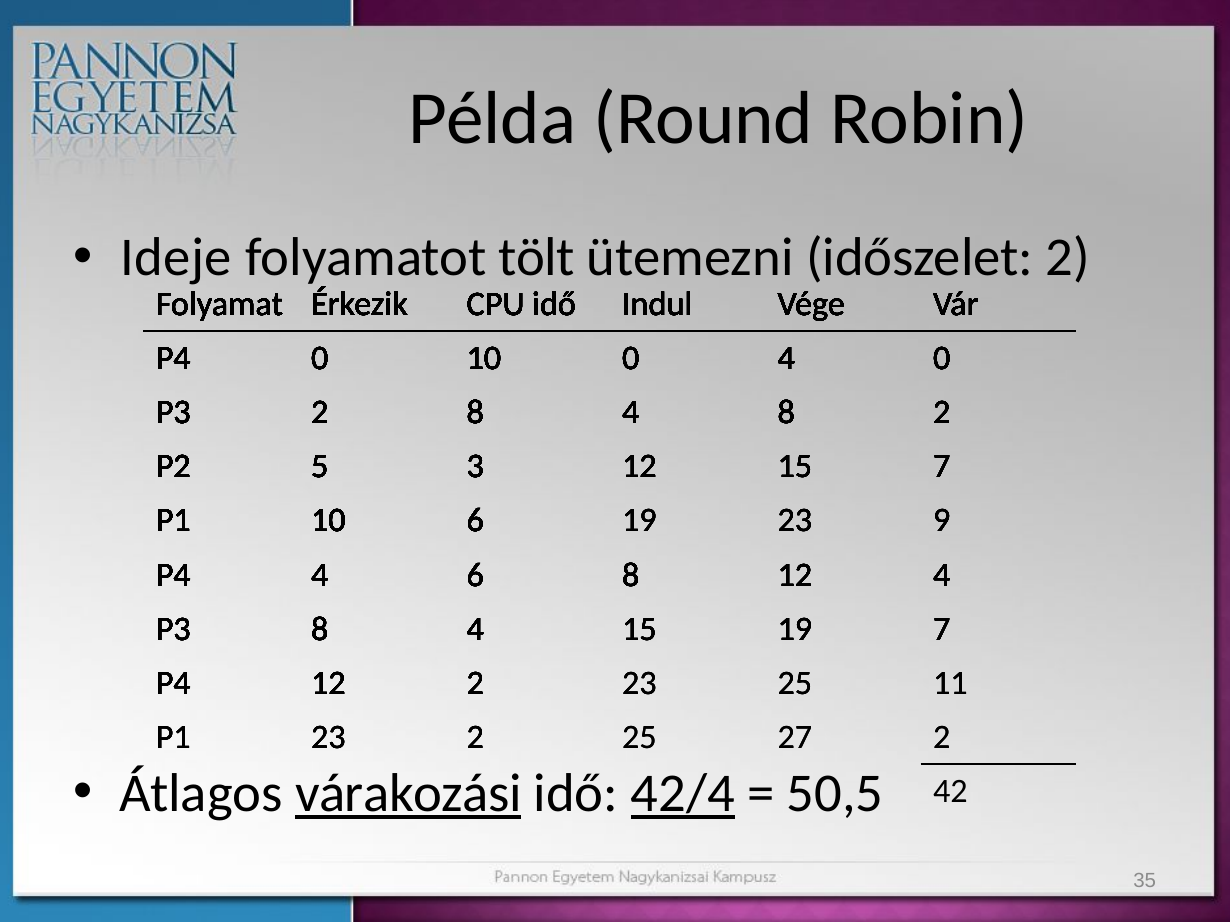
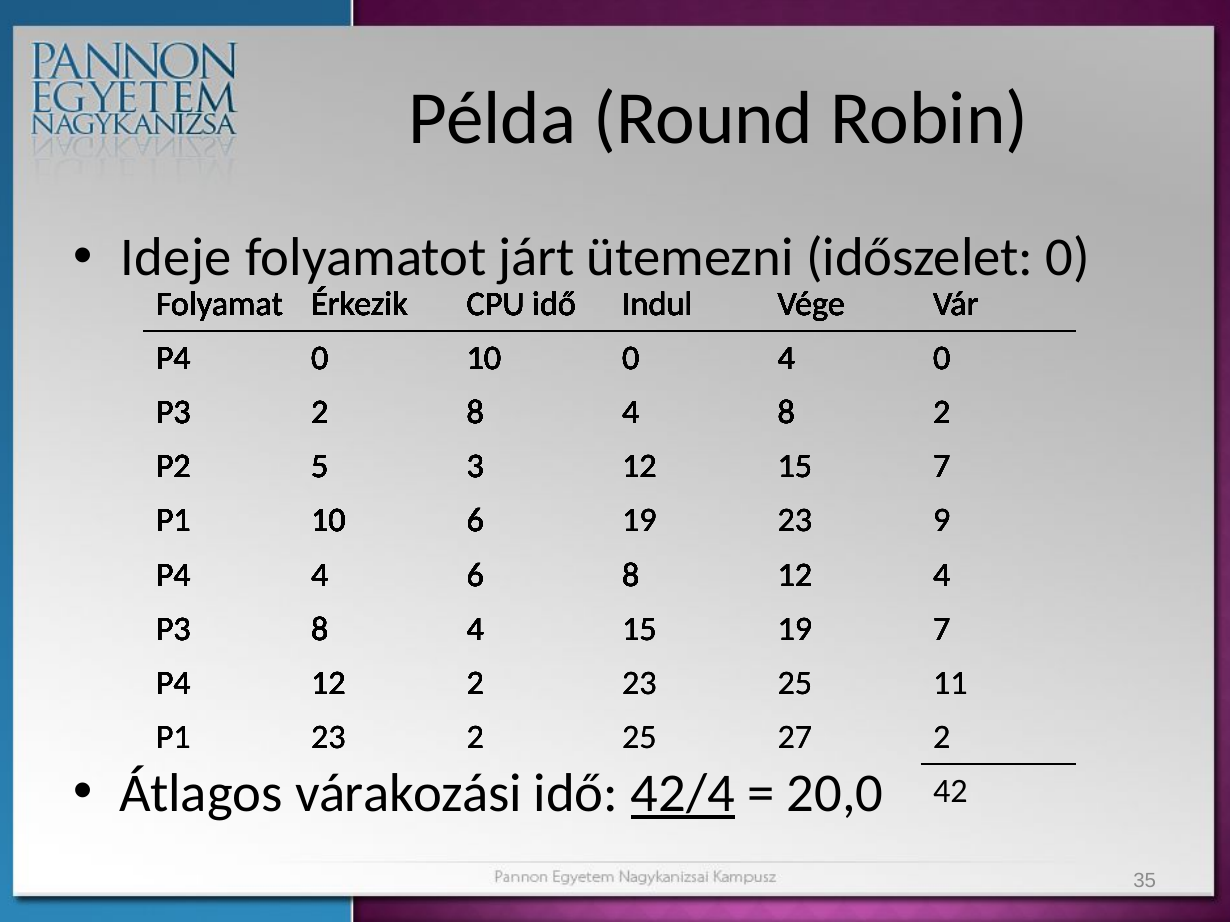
tölt: tölt -> járt
időszelet 2: 2 -> 0
várakozási underline: present -> none
50,5: 50,5 -> 20,0
